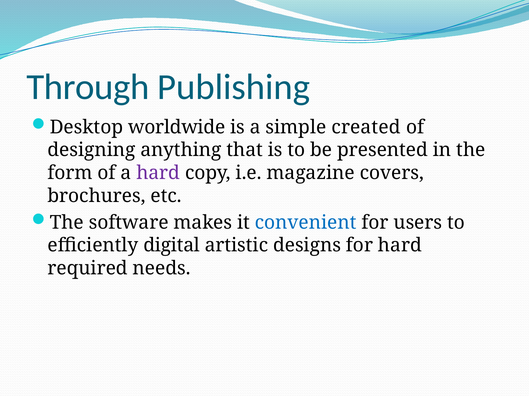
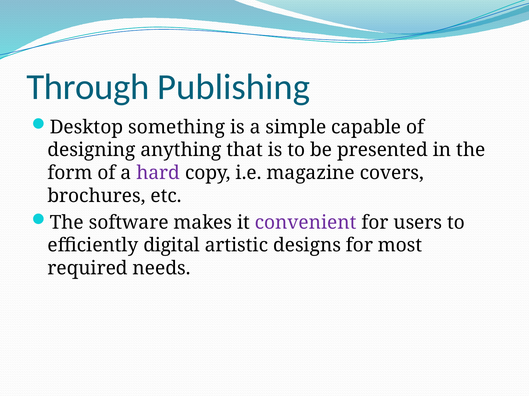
worldwide: worldwide -> something
created: created -> capable
convenient colour: blue -> purple
for hard: hard -> most
